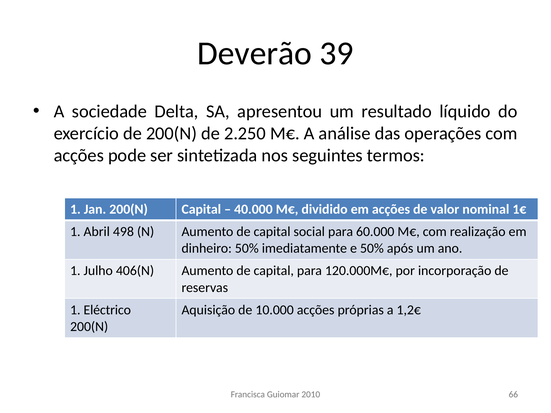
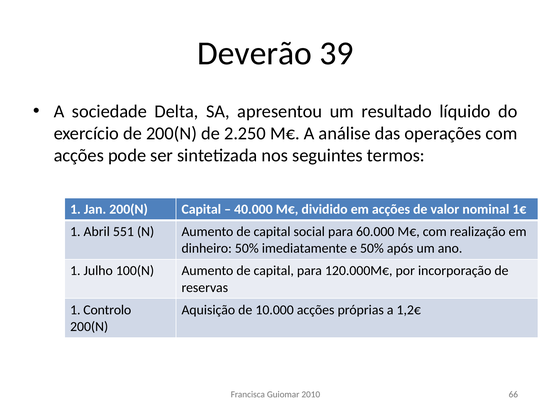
498: 498 -> 551
406(N: 406(N -> 100(N
Eléctrico: Eléctrico -> Controlo
